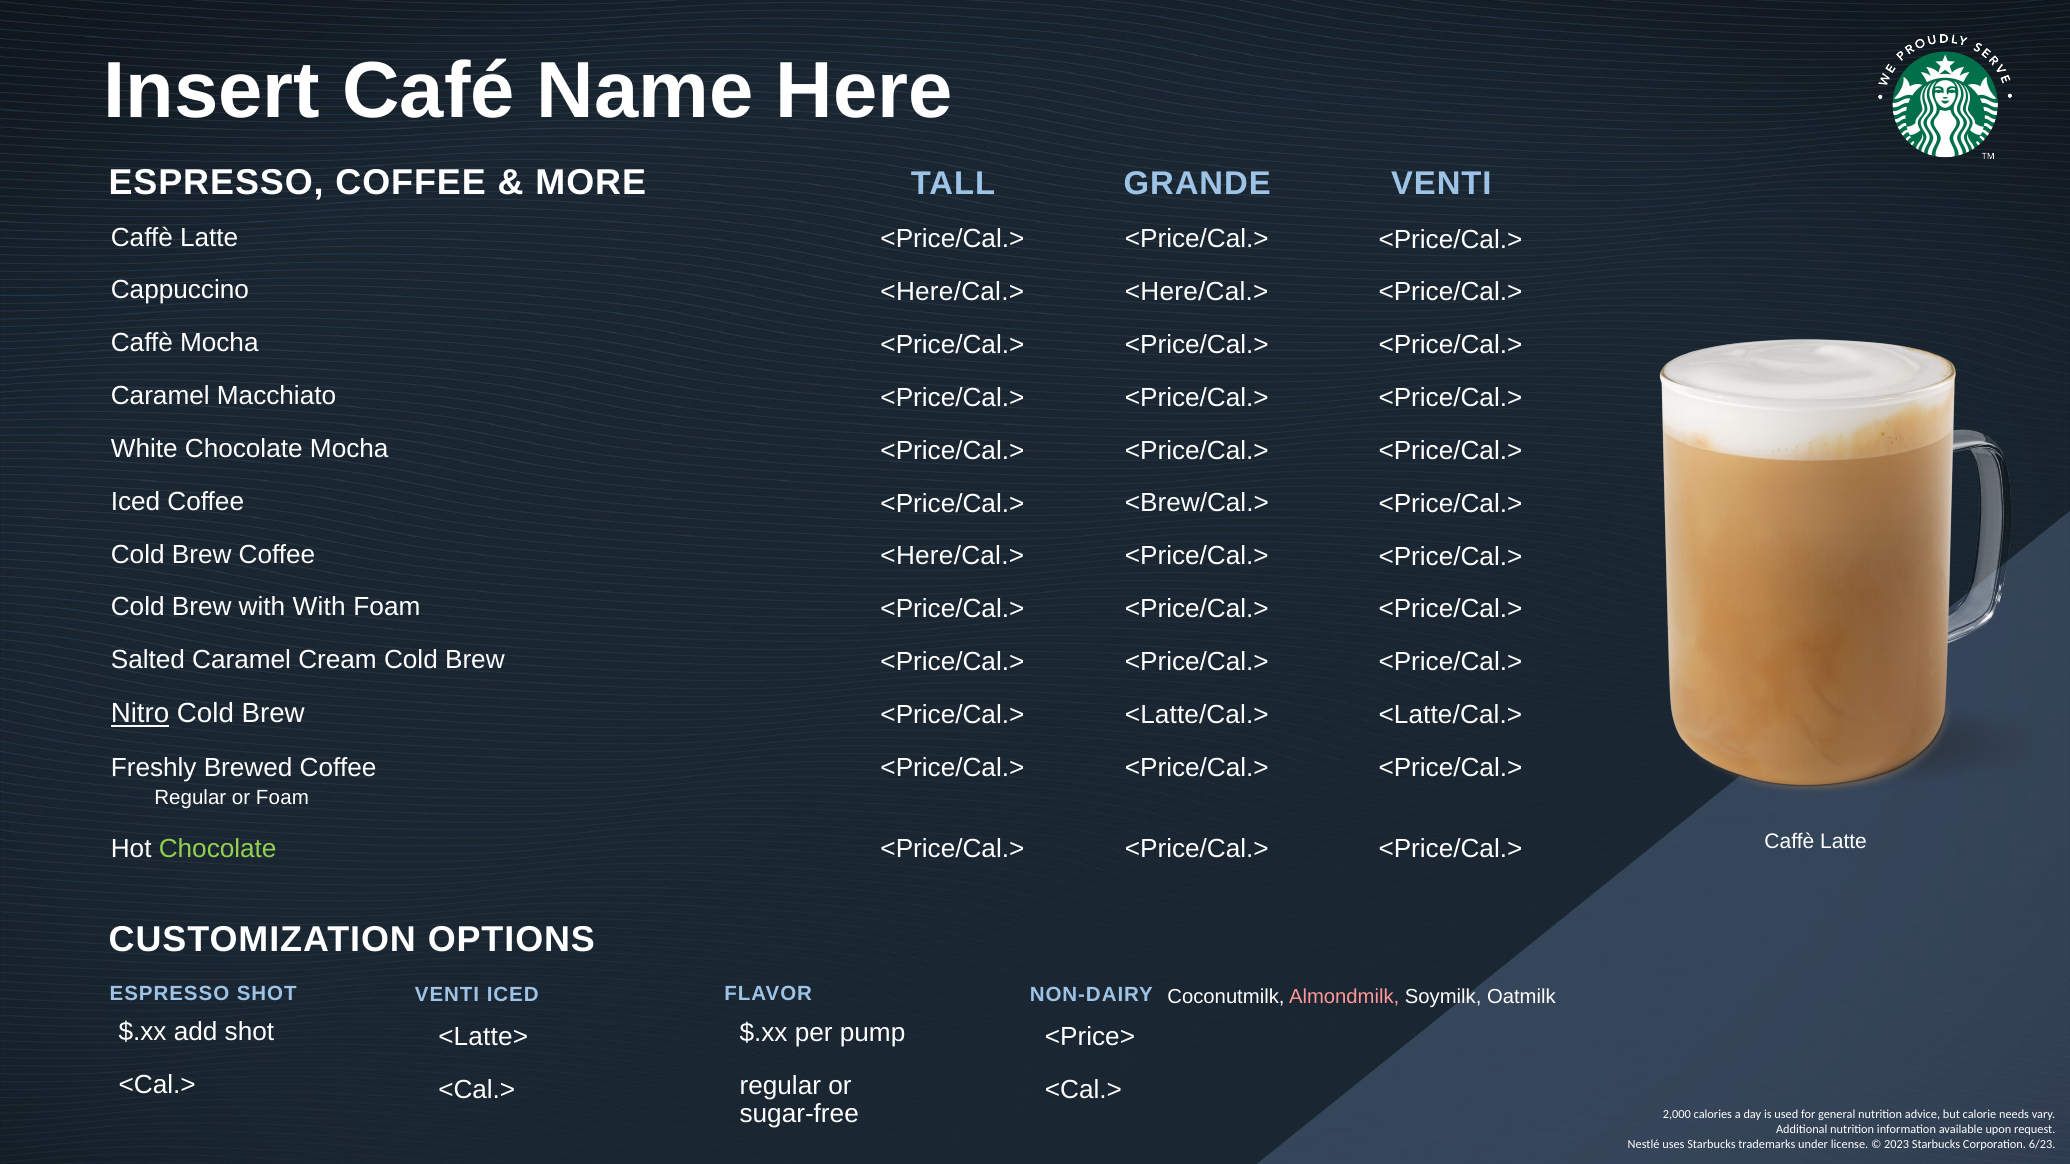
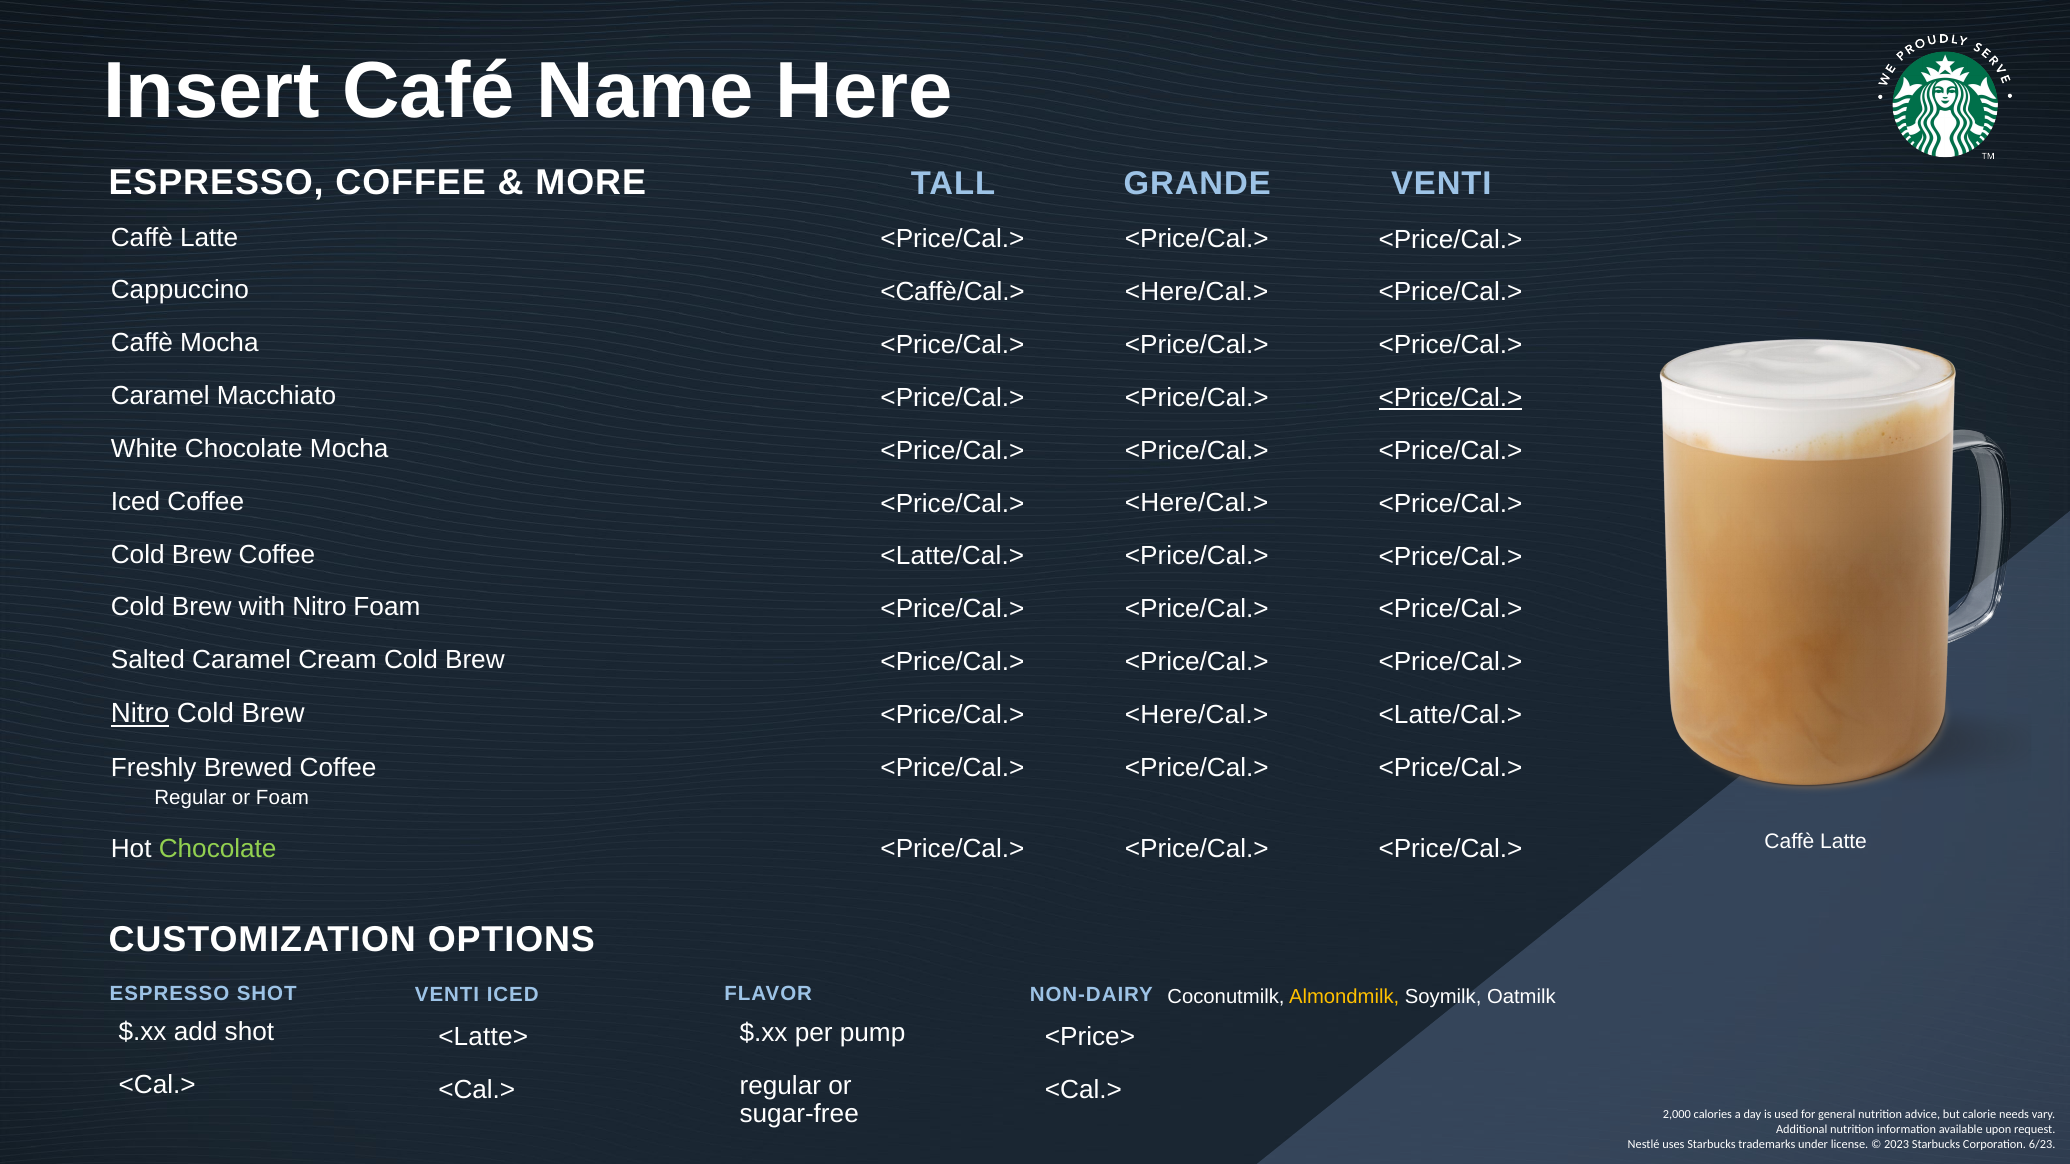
<Here/Cal.> at (952, 292): <Here/Cal.> -> <Caffè/Cal.>
<Price/Cal.> at (1450, 398) underline: none -> present
<Brew/Cal.> at (1197, 503): <Brew/Cal.> -> <Here/Cal.>
<Here/Cal.> at (952, 556): <Here/Cal.> -> <Latte/Cal.>
with With: With -> Nitro
<Latte/Cal.> at (1197, 715): <Latte/Cal.> -> <Here/Cal.>
Almondmilk colour: pink -> yellow
